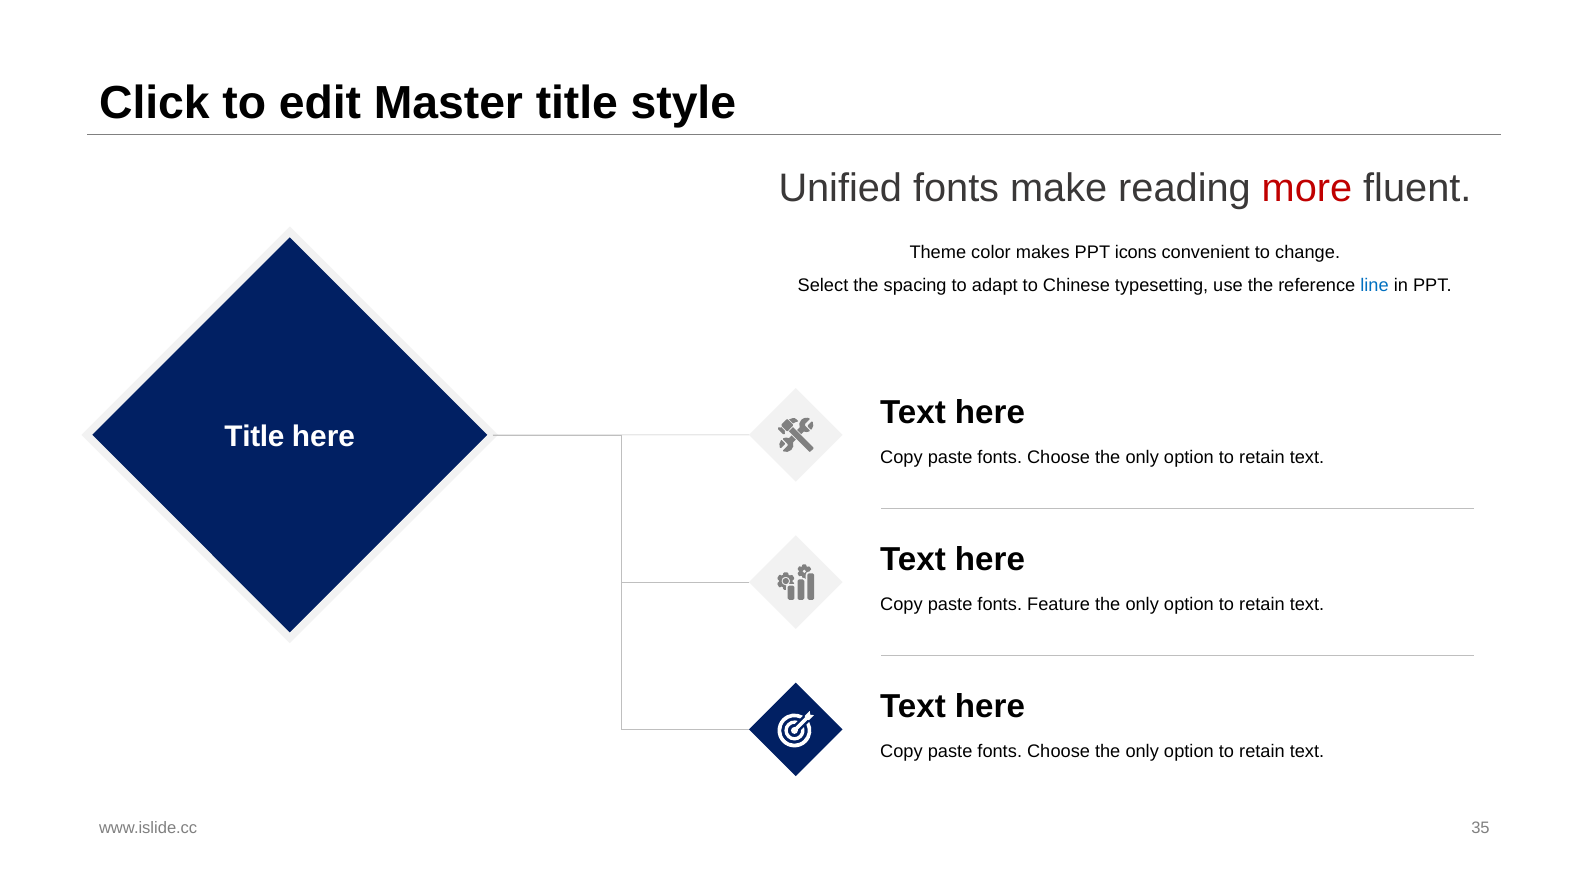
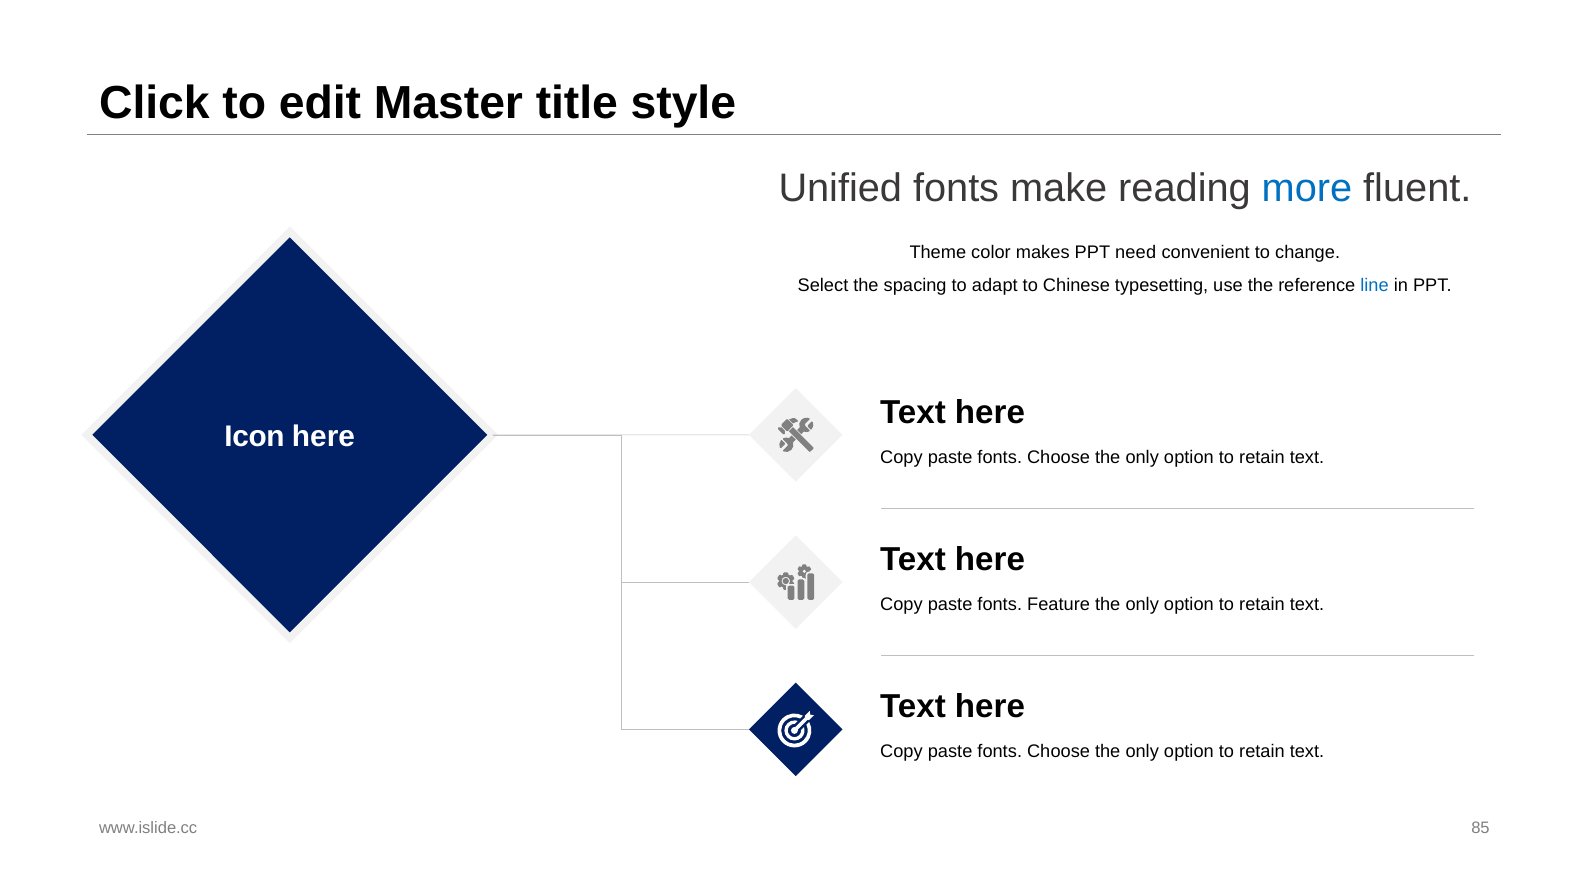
more colour: red -> blue
icons: icons -> need
Title at (254, 437): Title -> Icon
35: 35 -> 85
